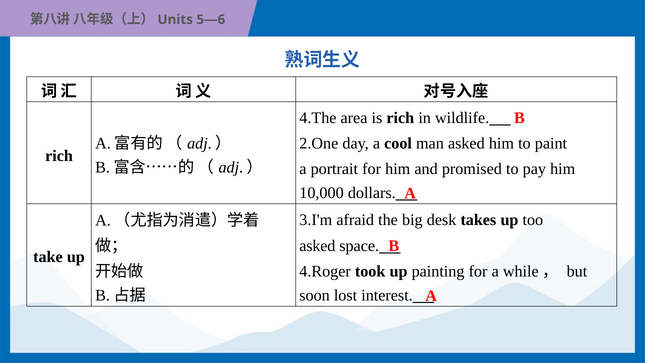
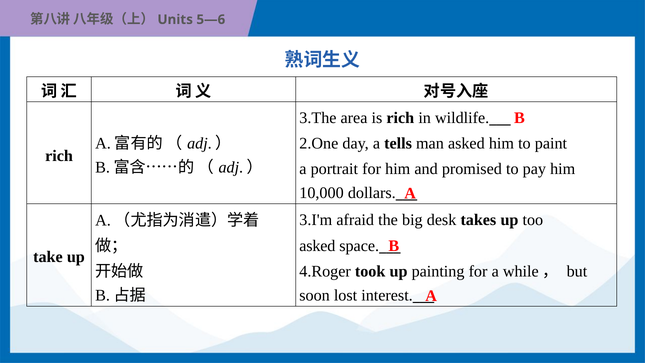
4.The: 4.The -> 3.The
cool: cool -> tells
